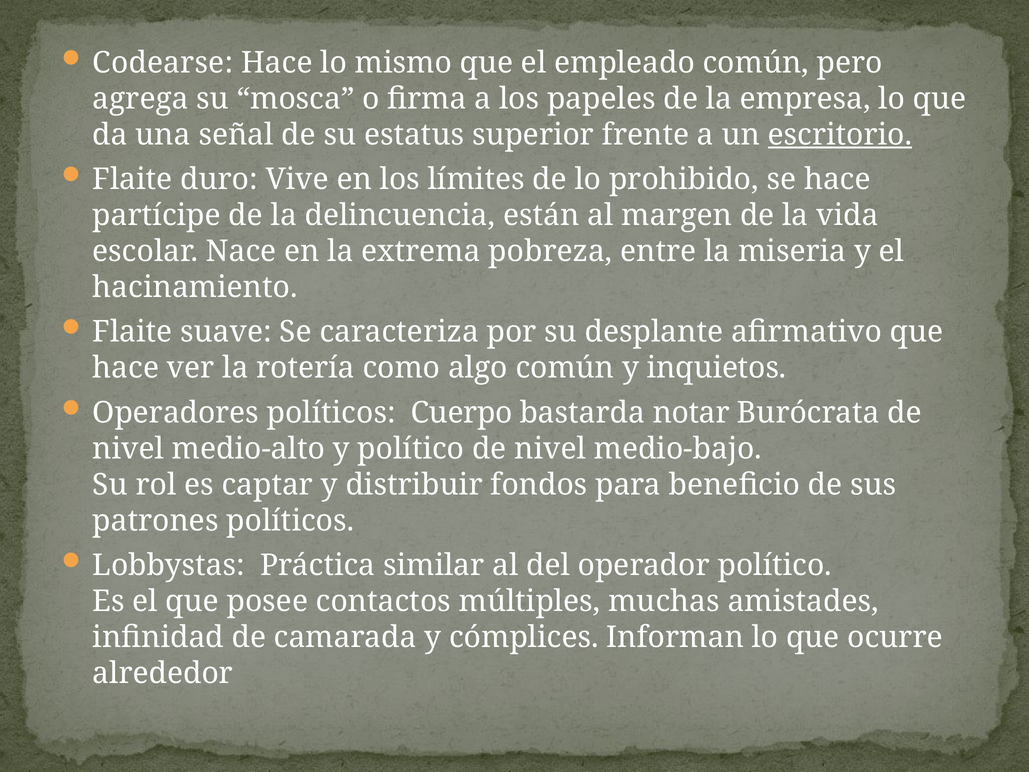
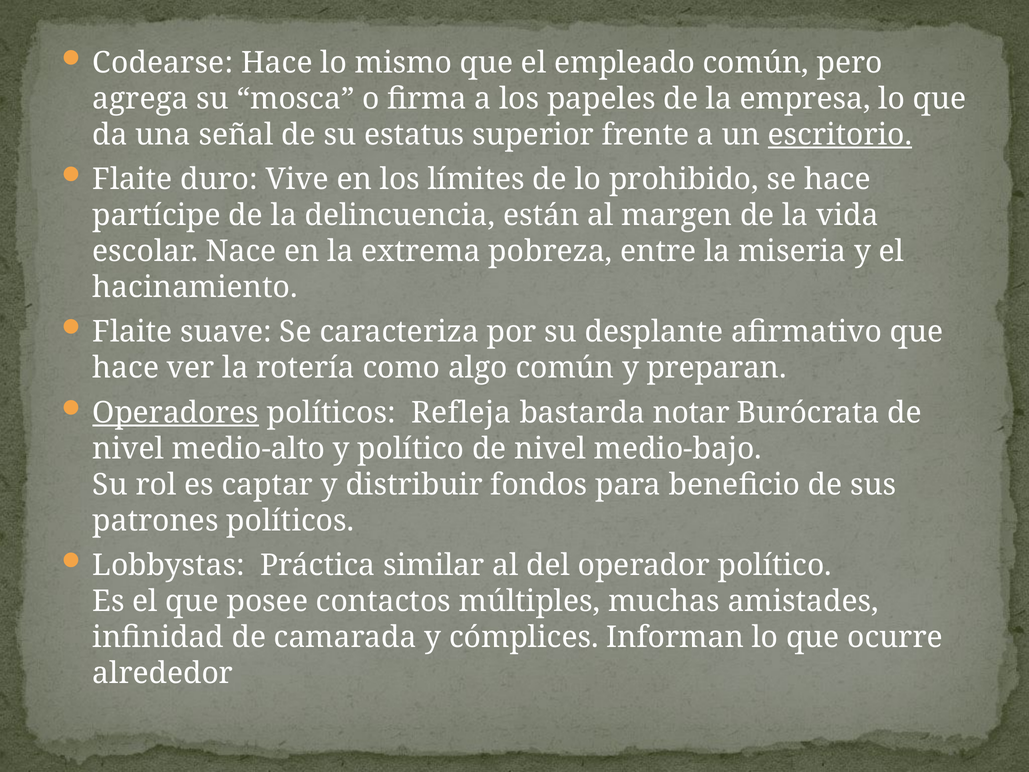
inquietos: inquietos -> preparan
Operadores underline: none -> present
Cuerpo: Cuerpo -> Refleja
